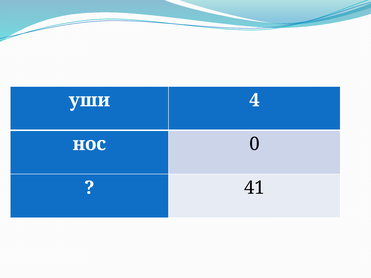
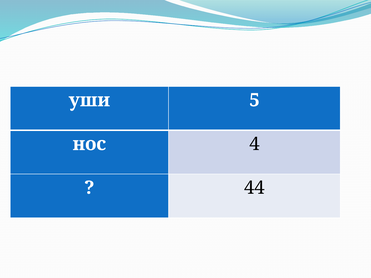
4: 4 -> 5
0: 0 -> 4
41: 41 -> 44
